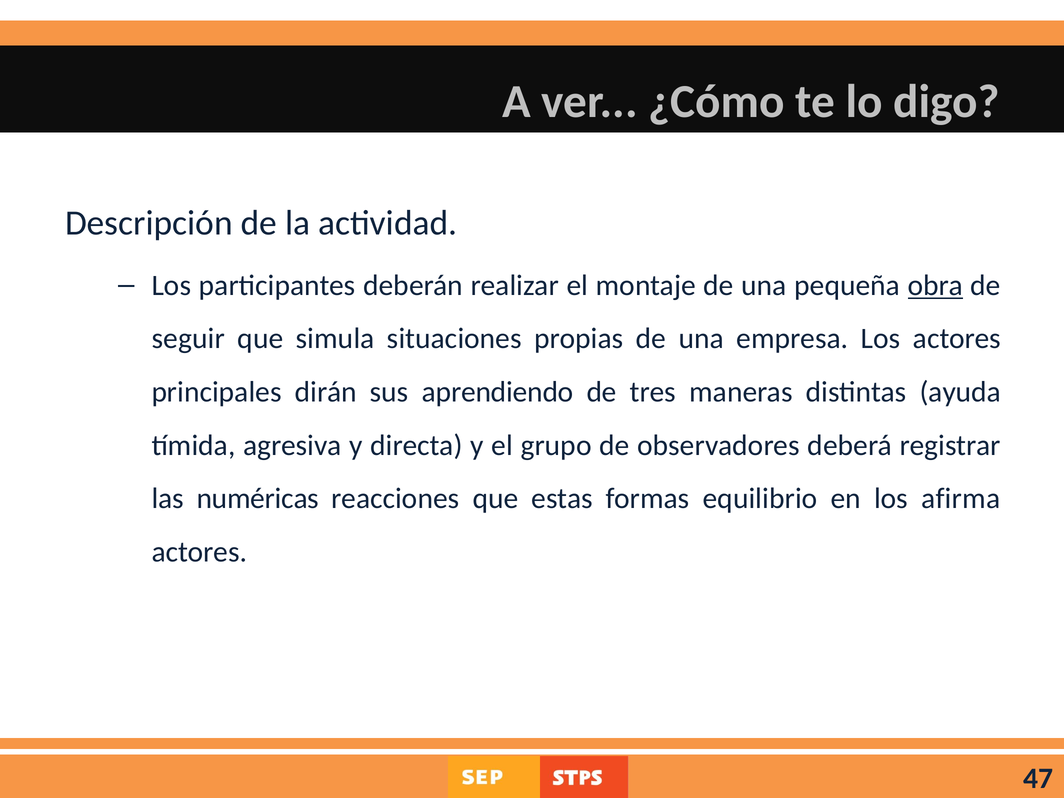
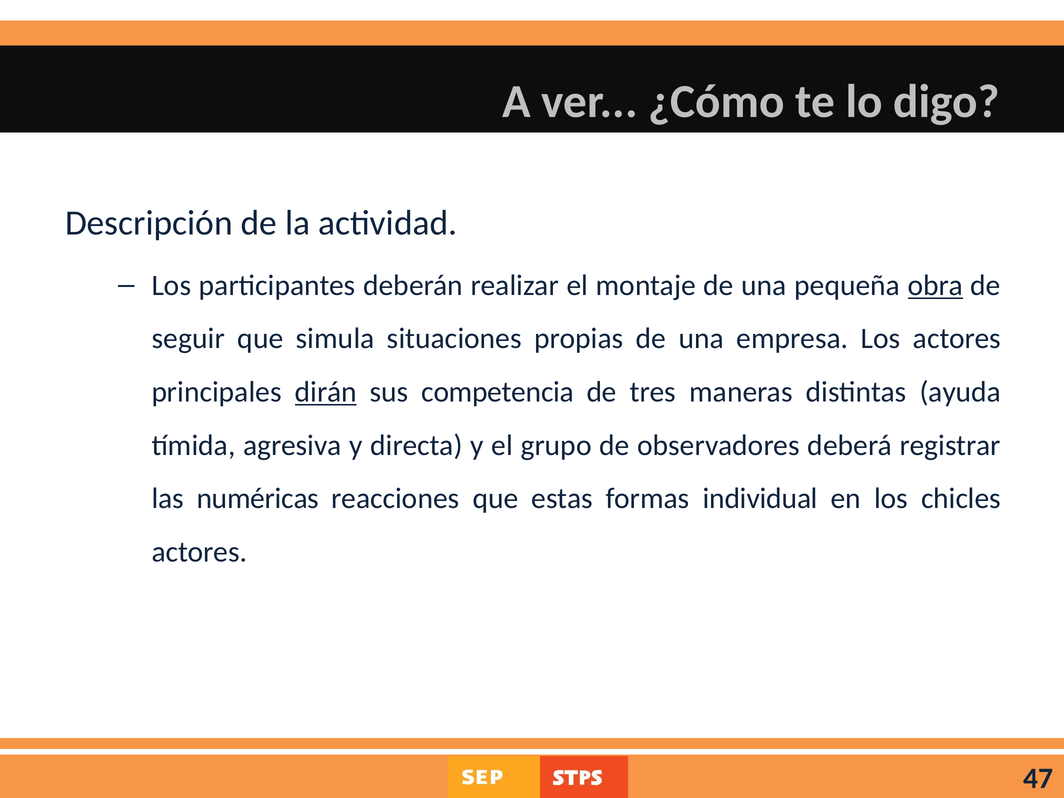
dirán underline: none -> present
aprendiendo: aprendiendo -> competencia
equilibrio: equilibrio -> individual
afirma: afirma -> chicles
